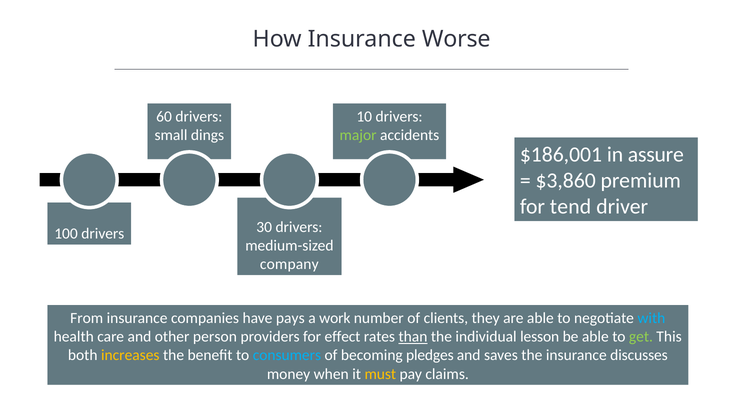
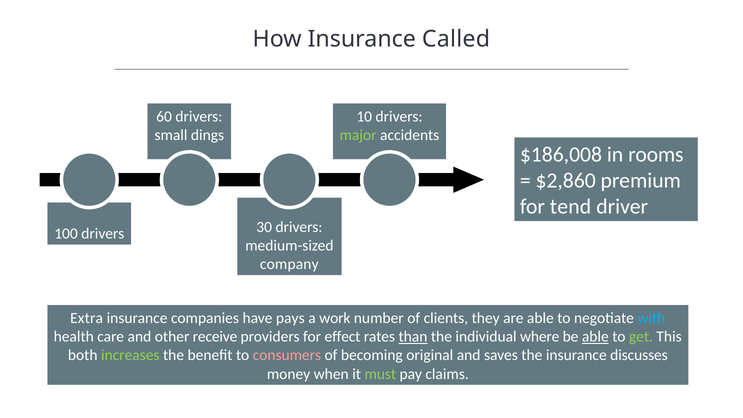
Worse: Worse -> Called
$186,001: $186,001 -> $186,008
assure: assure -> rooms
$3,860: $3,860 -> $2,860
From: From -> Extra
person: person -> receive
lesson: lesson -> where
able at (595, 337) underline: none -> present
increases colour: yellow -> light green
consumers colour: light blue -> pink
pledges: pledges -> original
must colour: yellow -> light green
